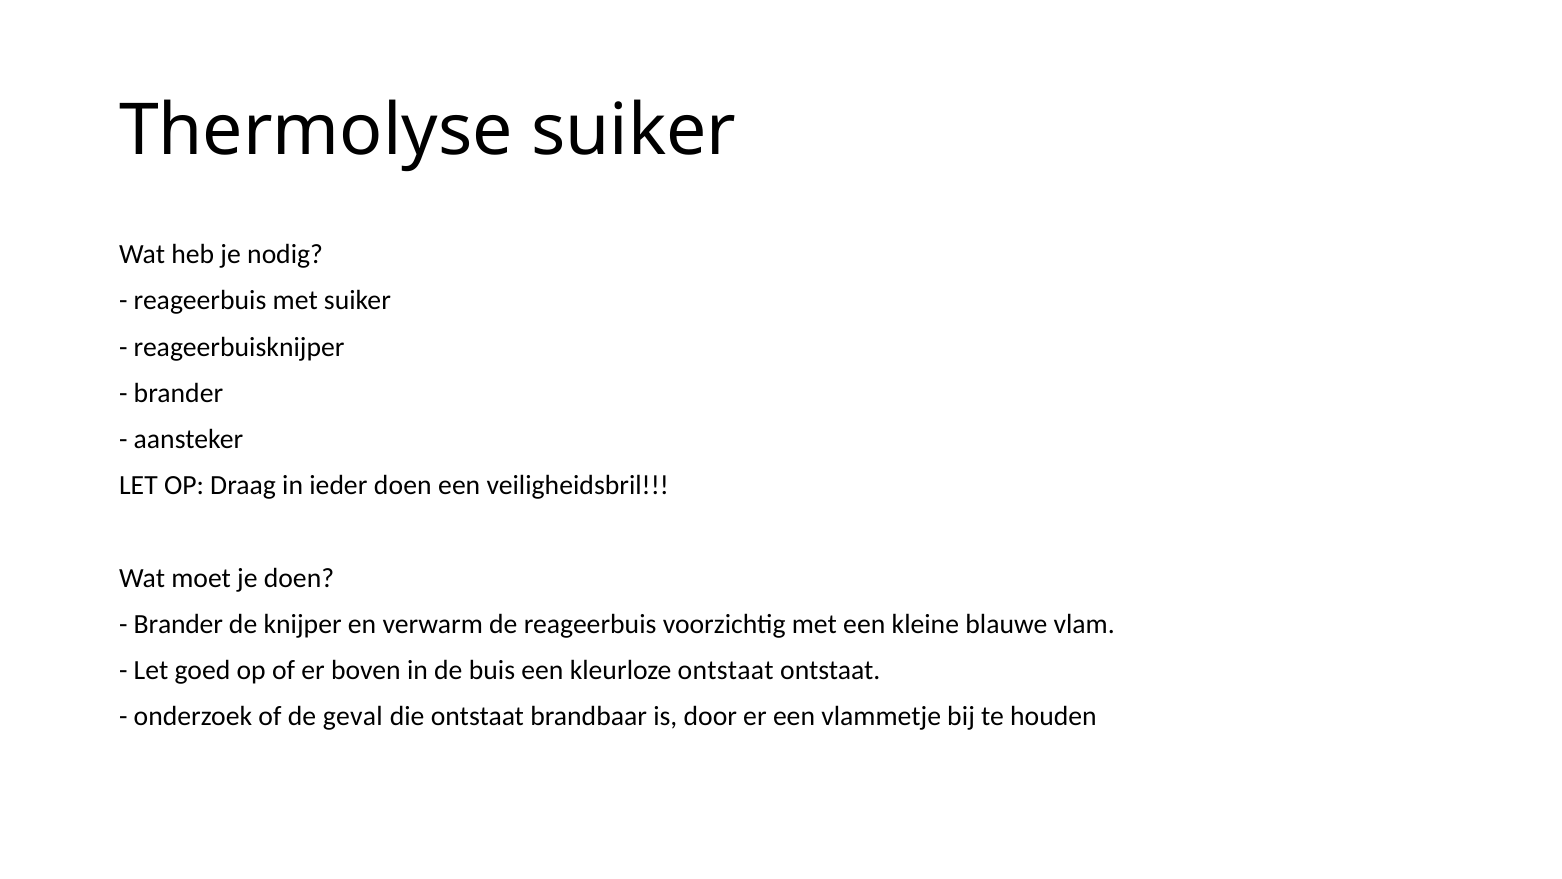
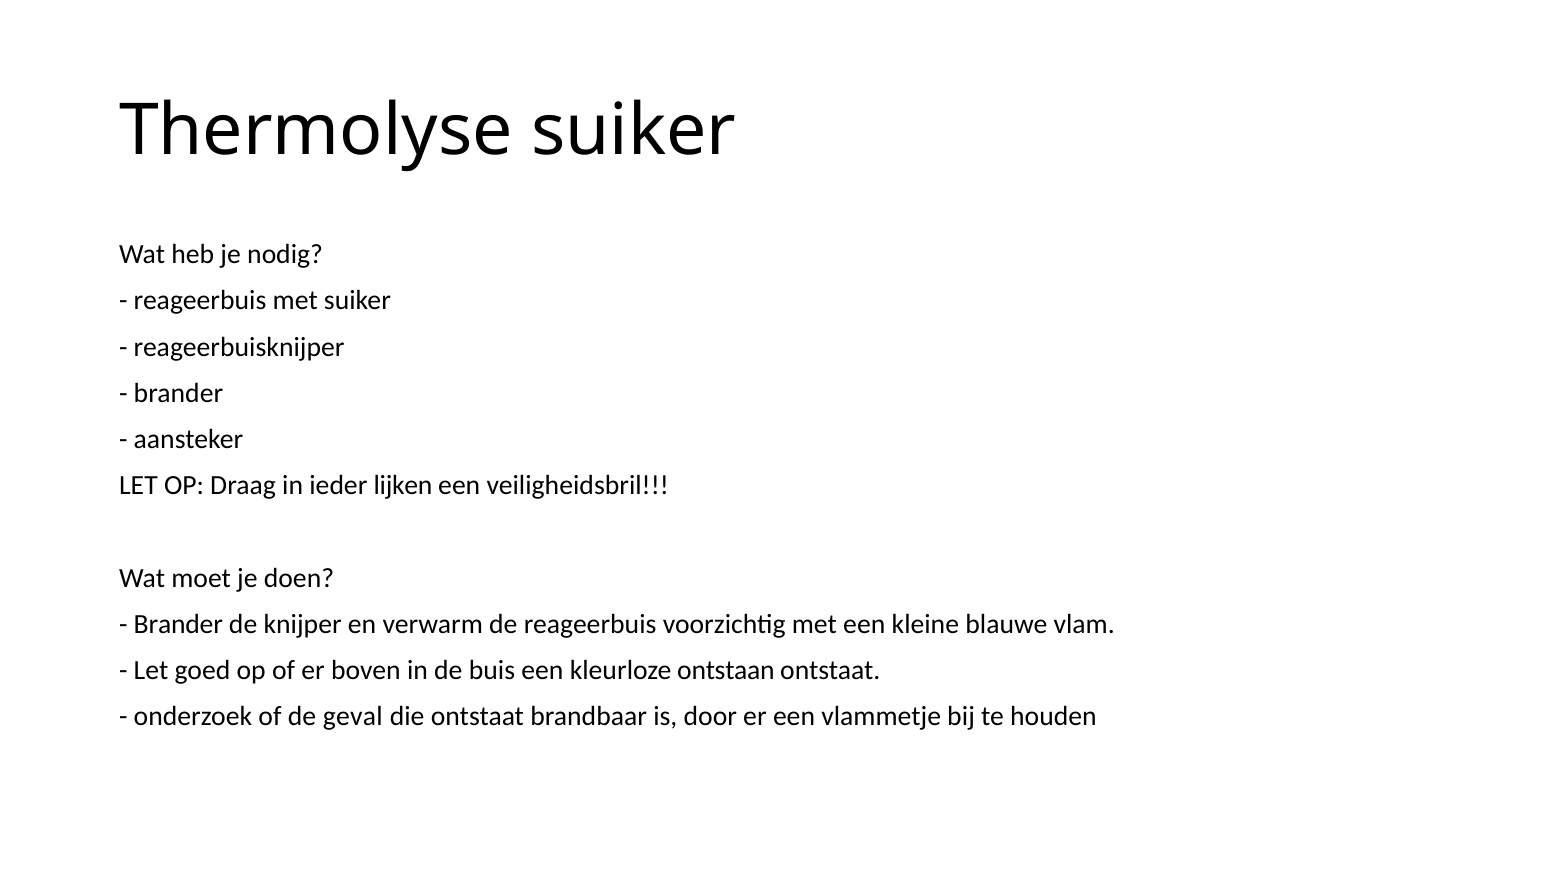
ieder doen: doen -> lijken
kleurloze ontstaat: ontstaat -> ontstaan
